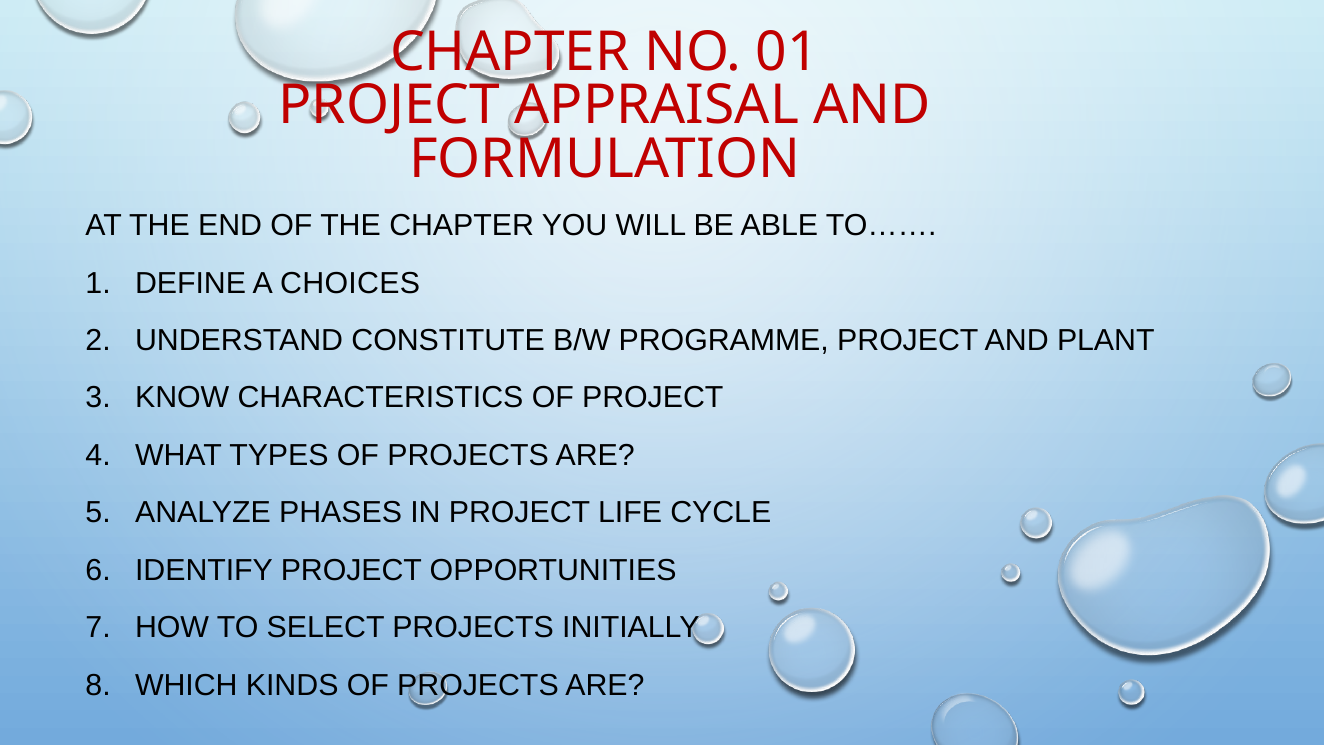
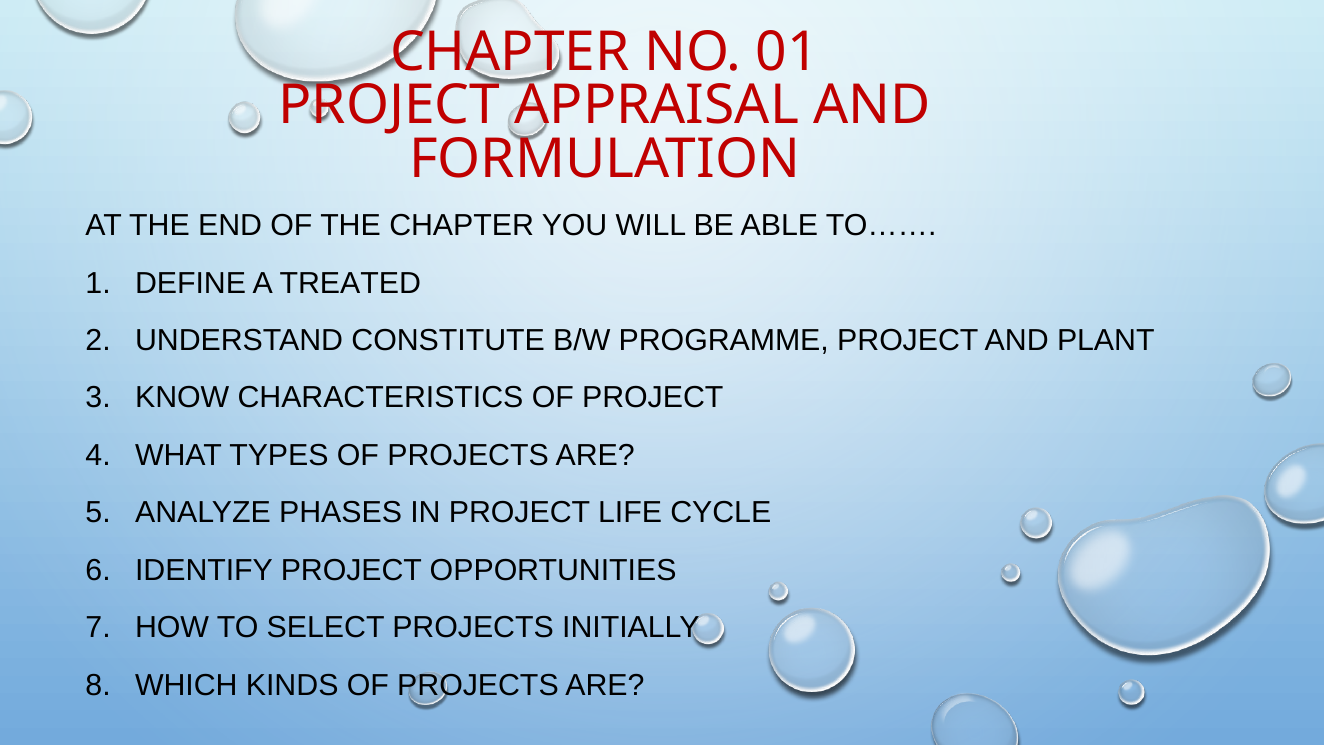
CHOICES: CHOICES -> TREATED
